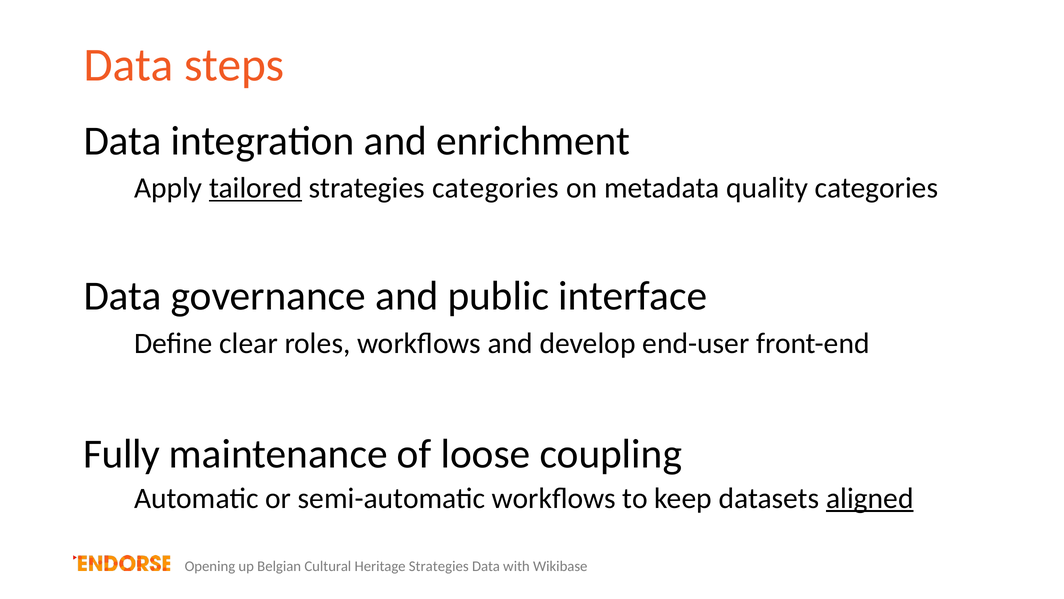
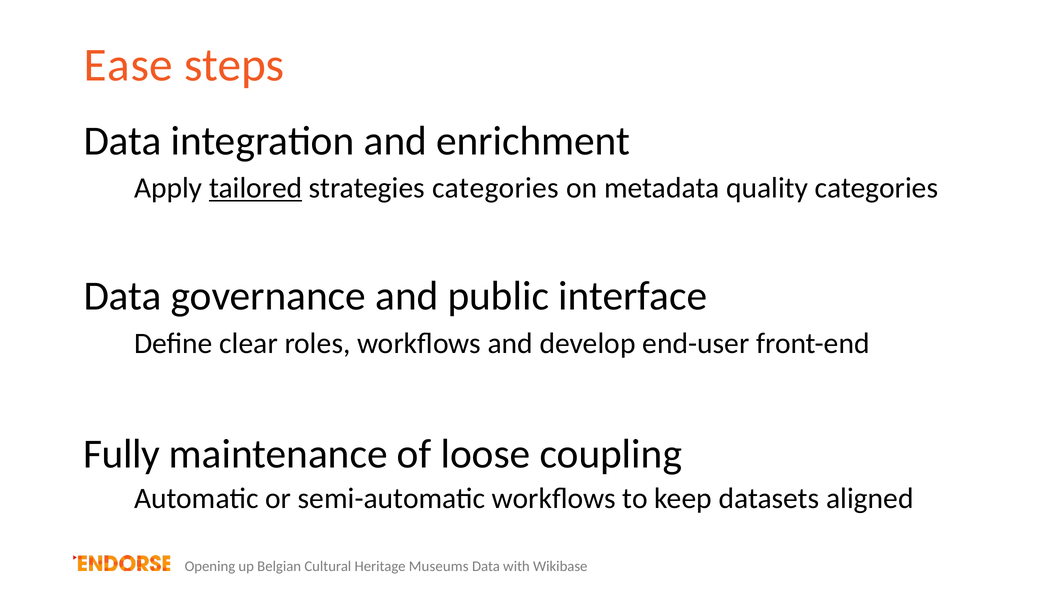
Data at (129, 65): Data -> Ease
aligned underline: present -> none
Heritage Strategies: Strategies -> Museums
